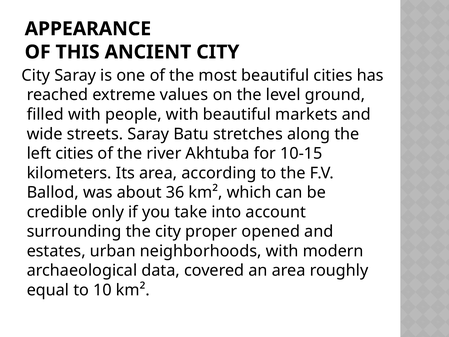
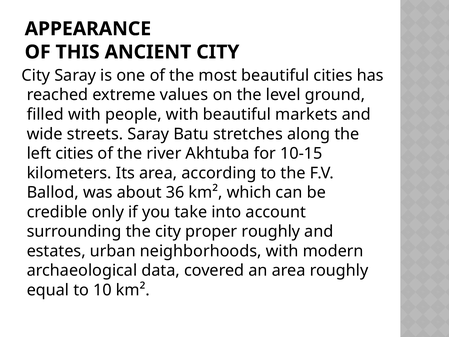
proper opened: opened -> roughly
